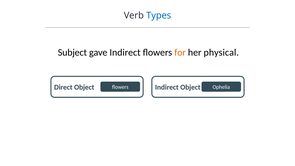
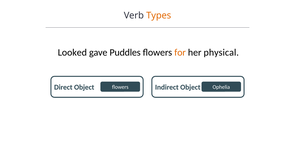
Types colour: blue -> orange
Subject: Subject -> Looked
gave Indirect: Indirect -> Puddles
